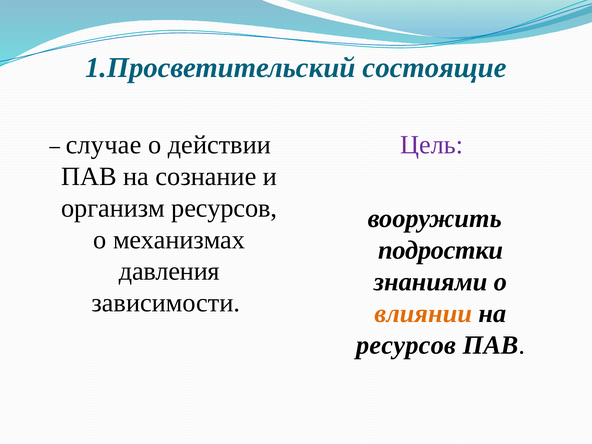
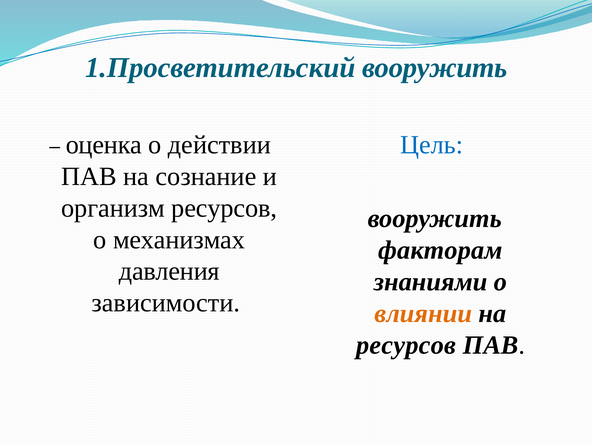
1.Просветительский состоящие: состоящие -> вооружить
Цель colour: purple -> blue
случае: случае -> оценка
подростки: подростки -> факторам
